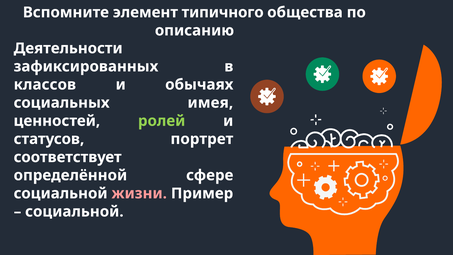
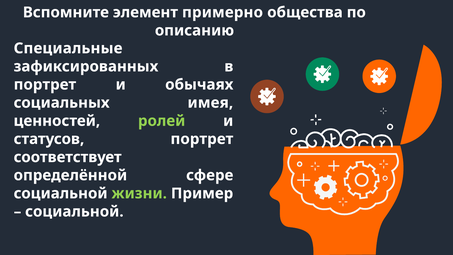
типичного: типичного -> примерно
Деятельности: Деятельности -> Специальные
классов at (45, 85): классов -> портрет
жизни colour: pink -> light green
